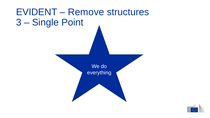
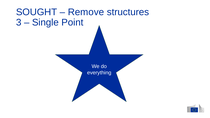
EVIDENT: EVIDENT -> SOUGHT
